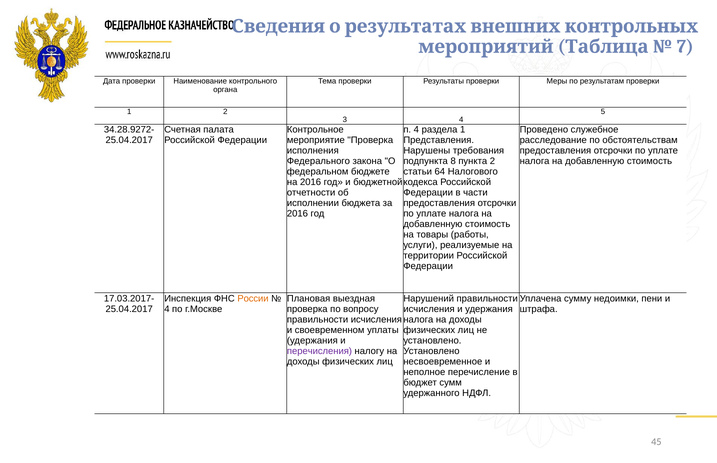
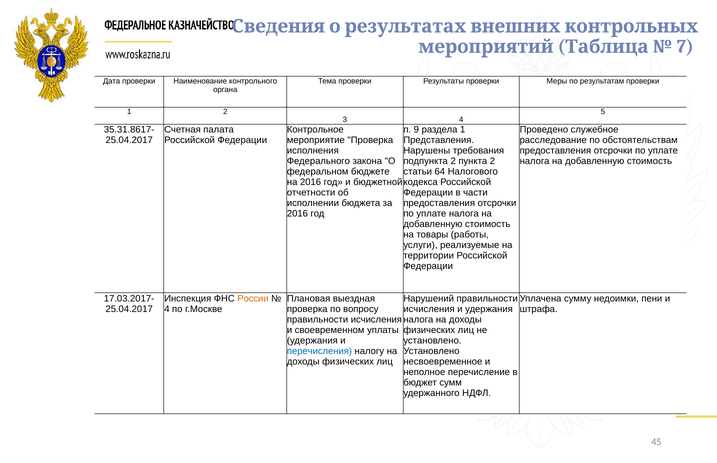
34.28.9272-: 34.28.9272- -> 35.31.8617-
п 4: 4 -> 9
подпункта 8: 8 -> 2
перечисления colour: purple -> blue
